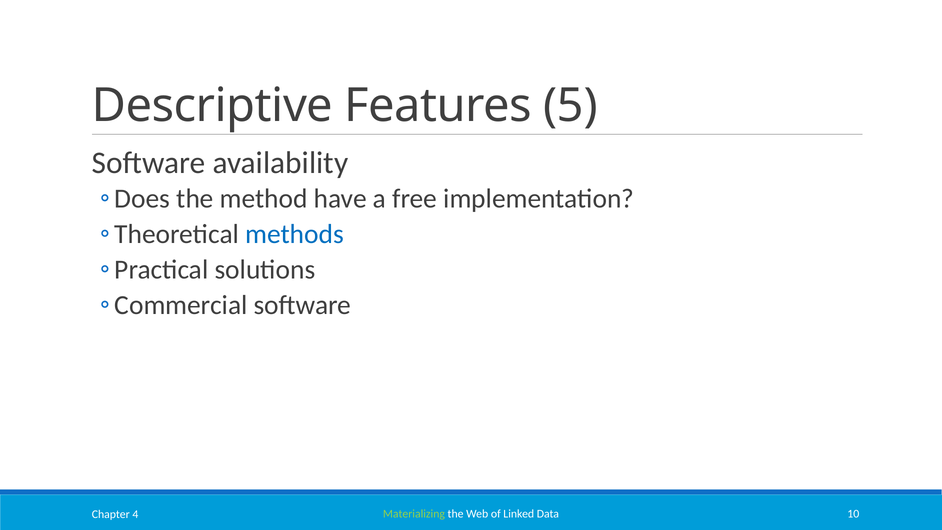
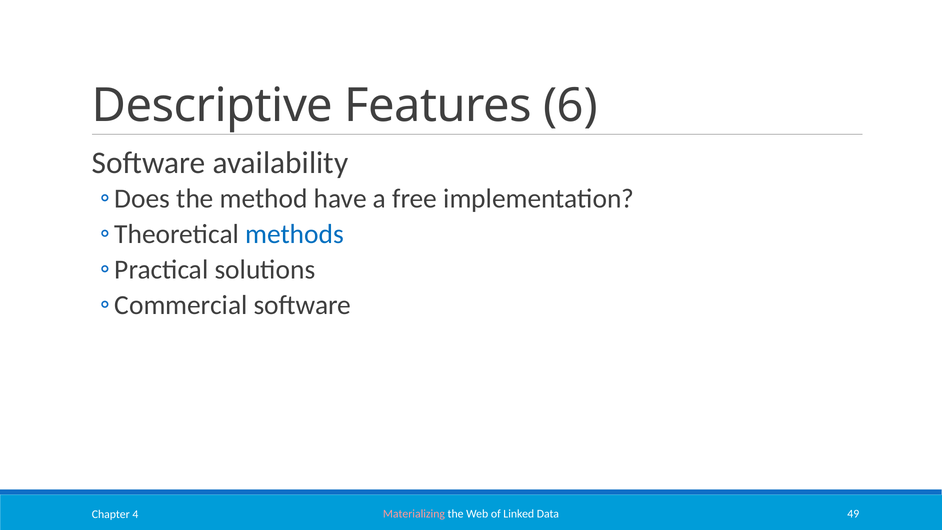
5: 5 -> 6
Materializing colour: light green -> pink
10: 10 -> 49
